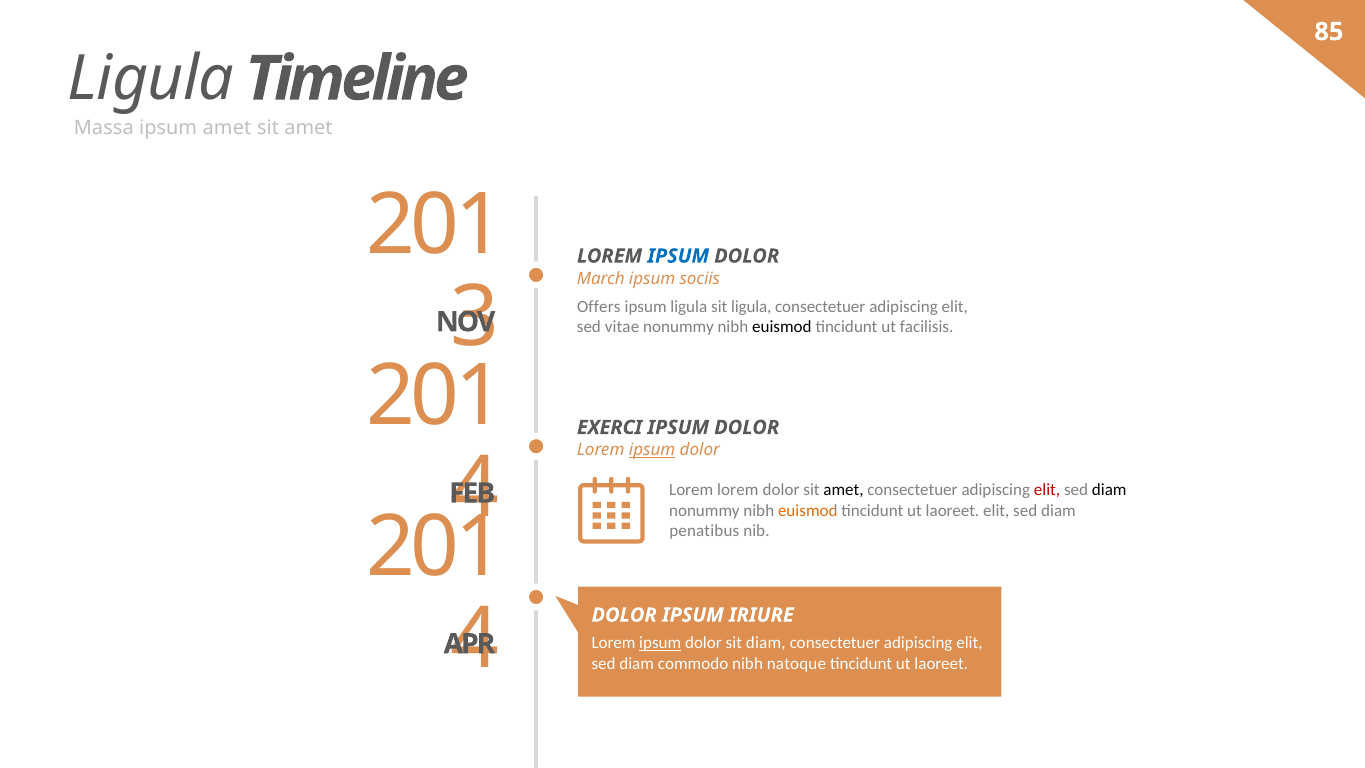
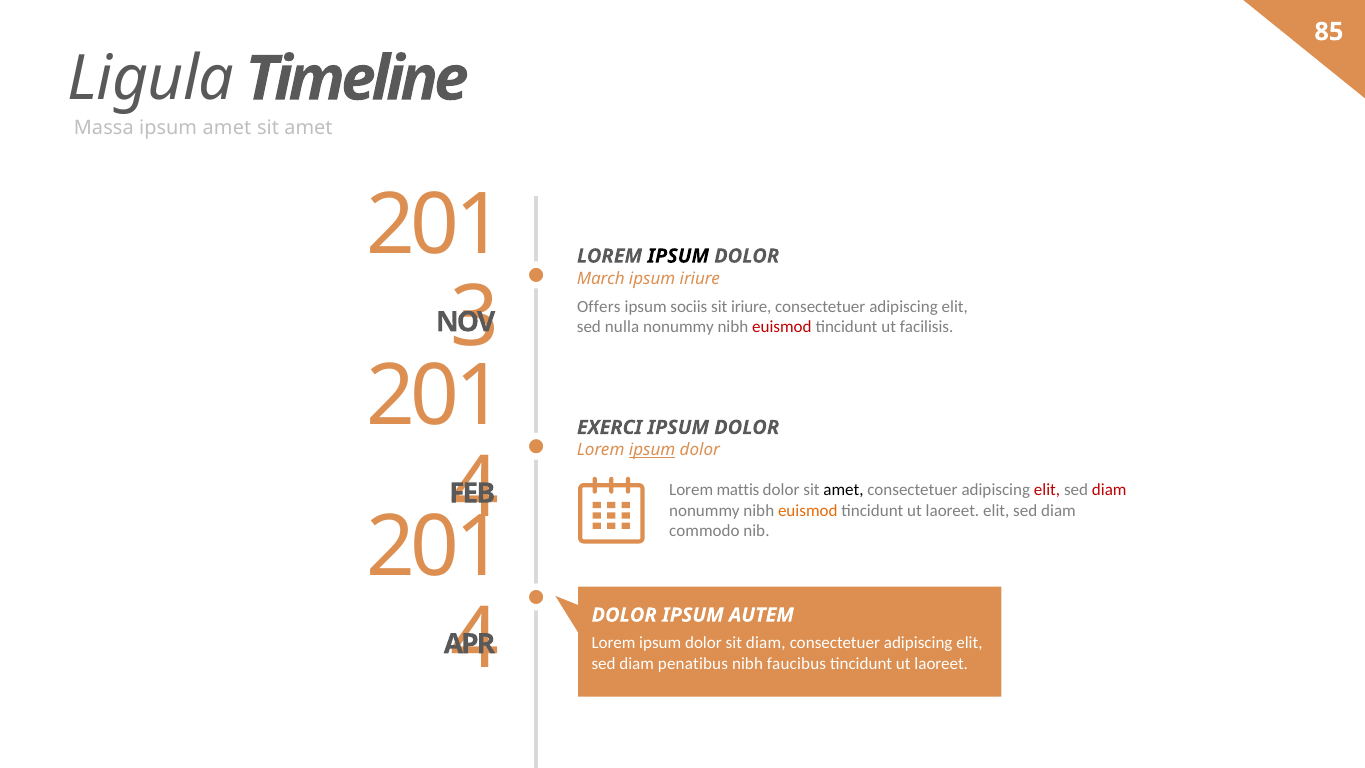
IPSUM at (678, 256) colour: blue -> black
ipsum sociis: sociis -> iriure
ipsum ligula: ligula -> sociis
sit ligula: ligula -> iriure
vitae: vitae -> nulla
euismod at (782, 327) colour: black -> red
Lorem lorem: lorem -> mattis
diam at (1109, 490) colour: black -> red
penatibus: penatibus -> commodo
IRIURE: IRIURE -> AUTEM
ipsum at (660, 643) underline: present -> none
commodo: commodo -> penatibus
natoque: natoque -> faucibus
